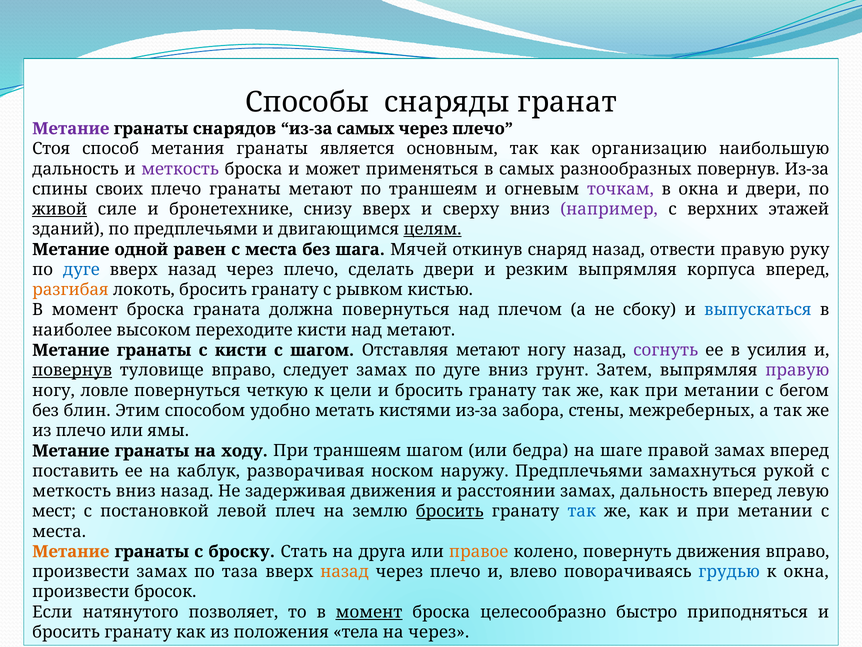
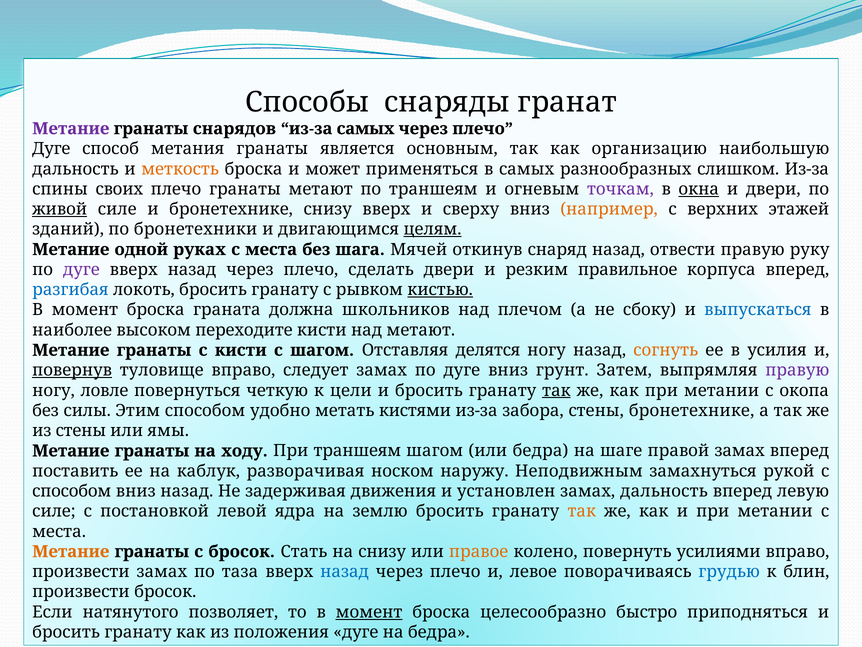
Стоя at (51, 149): Стоя -> Дуге
меткость at (180, 169) colour: purple -> orange
разнообразных повернув: повернув -> слишком
окна at (699, 189) underline: none -> present
например colour: purple -> orange
по предплечьями: предплечьями -> бронетехники
равен: равен -> руках
дуге at (81, 269) colour: blue -> purple
резким выпрямляя: выпрямляя -> правильное
разгибая colour: orange -> blue
кистью underline: none -> present
должна повернуться: повернуться -> школьников
Отставляя метают: метают -> делятся
согнуть colour: purple -> orange
так at (556, 390) underline: none -> present
бегом: бегом -> окопа
блин: блин -> силы
стены межреберных: межреберных -> бронетехнике
из плечо: плечо -> стены
наружу Предплечьями: Предплечьями -> Неподвижным
меткость at (72, 491): меткость -> способом
расстоянии: расстоянии -> установлен
мест at (54, 511): мест -> силе
плеч: плеч -> ядра
бросить at (450, 511) underline: present -> none
так at (582, 511) colour: blue -> orange
с броску: броску -> бросок
на друга: друга -> снизу
повернуть движения: движения -> усилиями
назад at (345, 571) colour: orange -> blue
влево: влево -> левое
к окна: окна -> блин
положения тела: тела -> дуге
на через: через -> бедра
